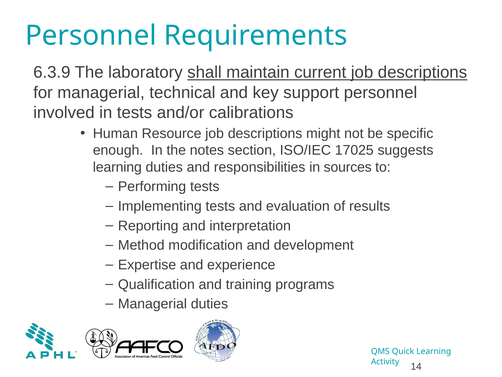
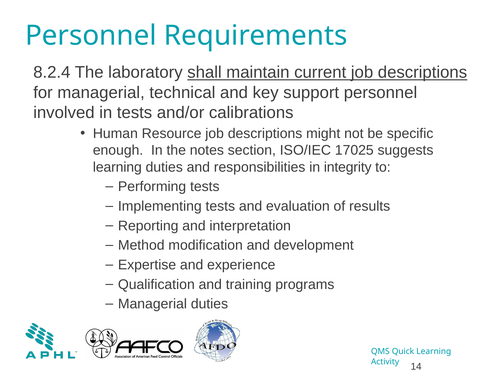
6.3.9: 6.3.9 -> 8.2.4
sources: sources -> integrity
